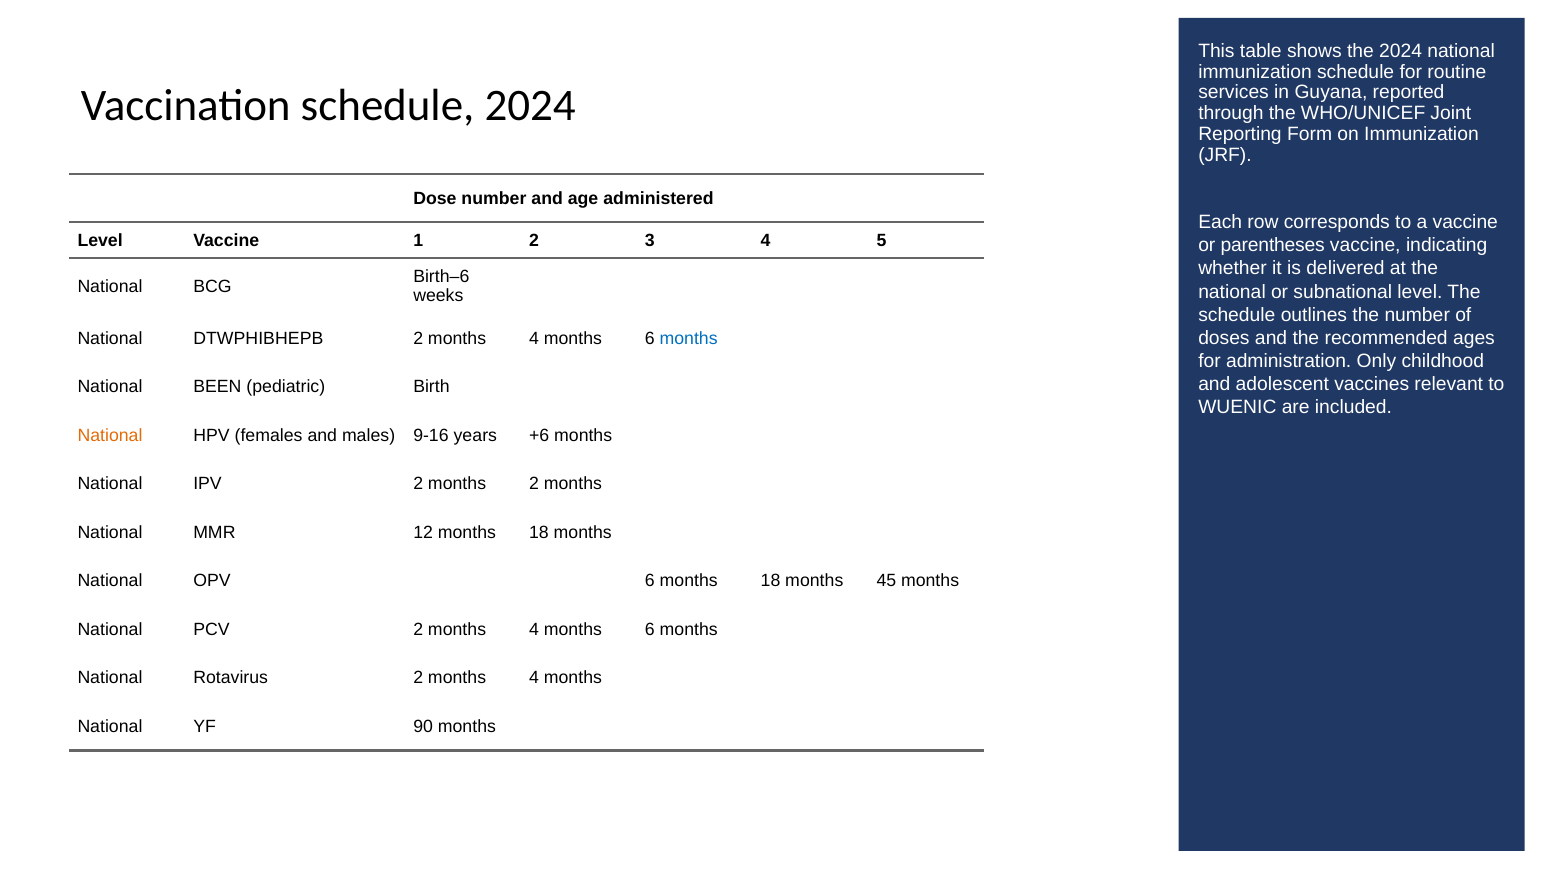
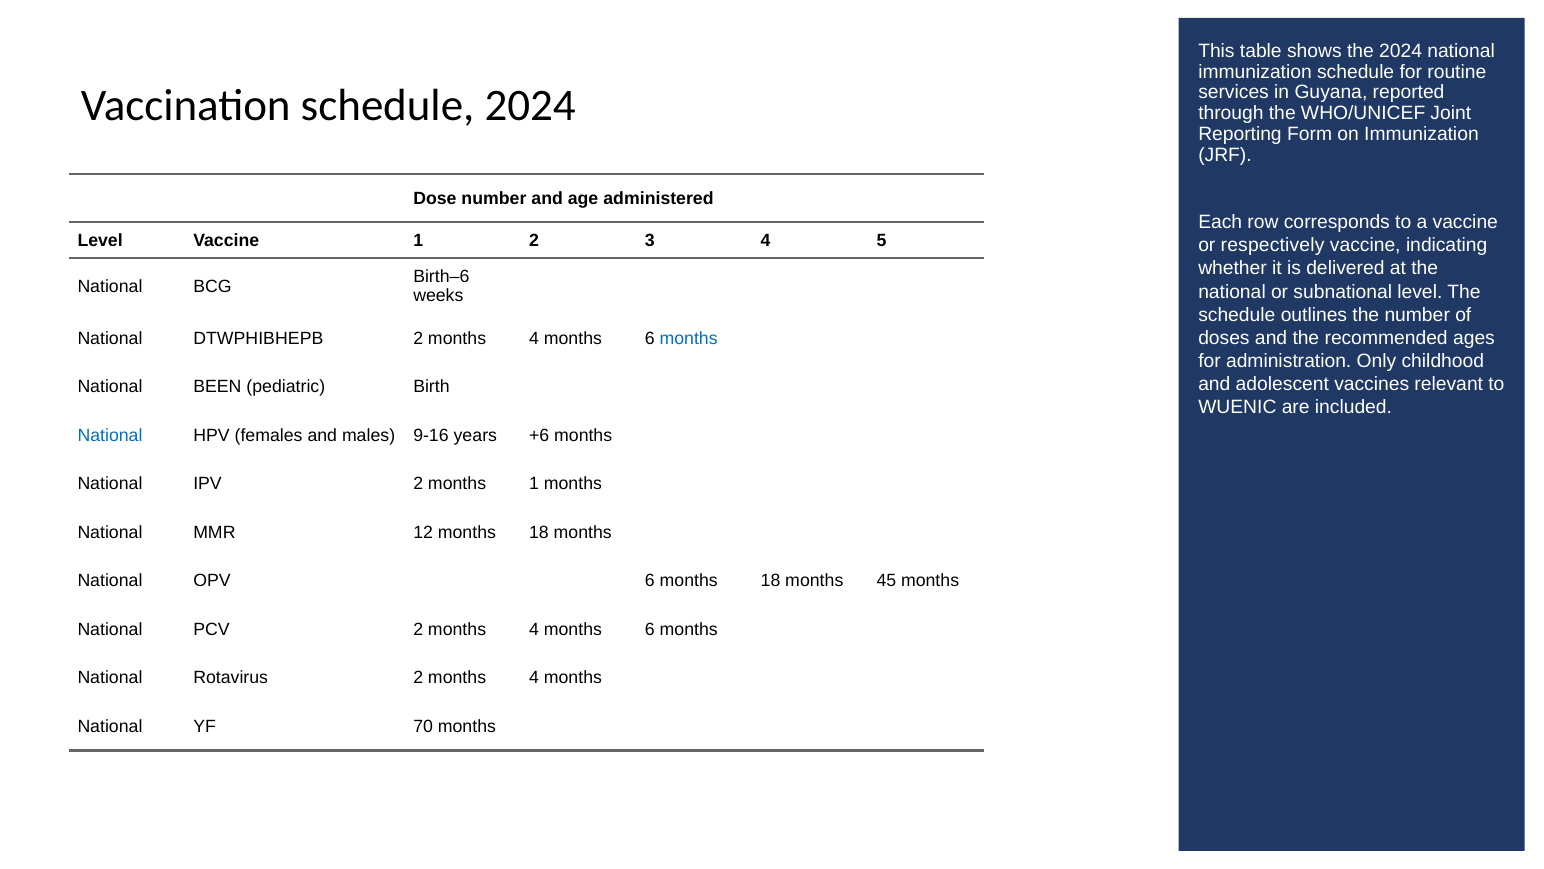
parentheses: parentheses -> respectively
National at (110, 435) colour: orange -> blue
months 2: 2 -> 1
90: 90 -> 70
